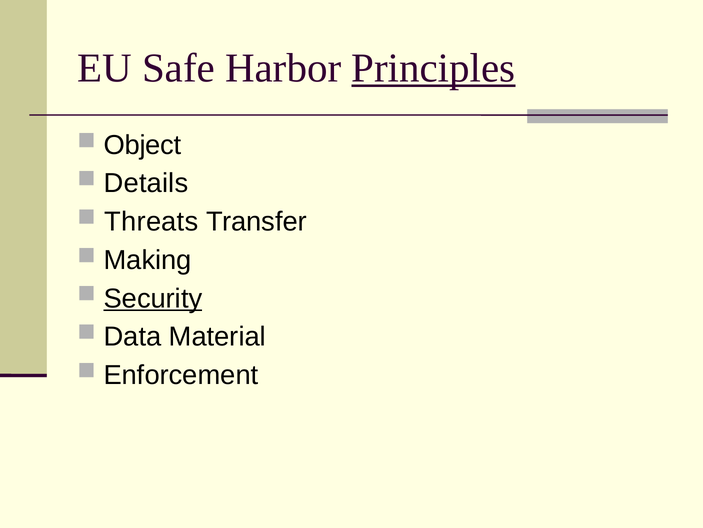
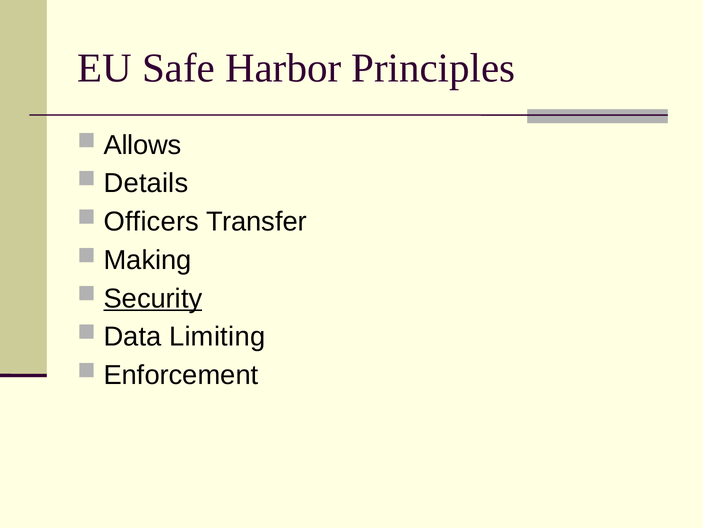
Principles underline: present -> none
Object: Object -> Allows
Threats: Threats -> Officers
Material: Material -> Limiting
